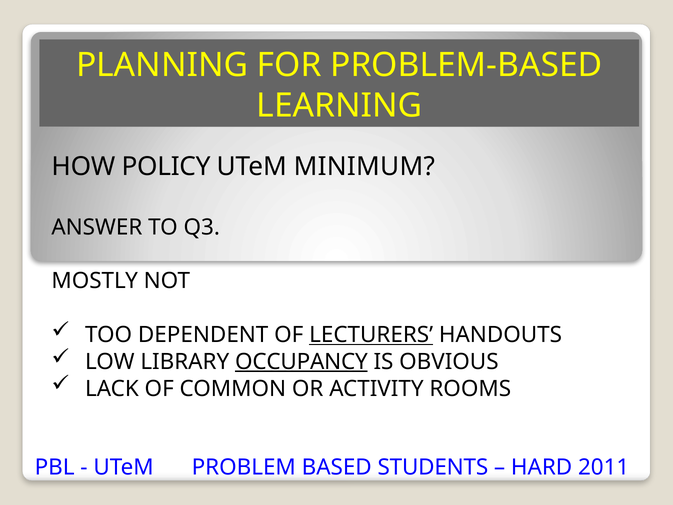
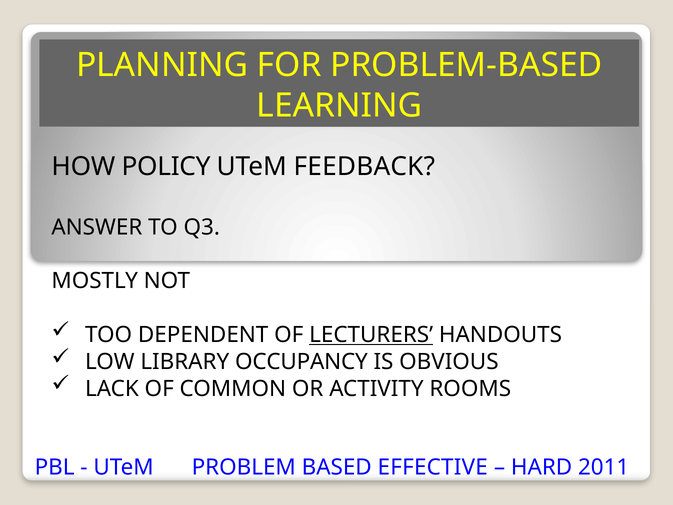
MINIMUM: MINIMUM -> FEEDBACK
OCCUPANCY underline: present -> none
STUDENTS: STUDENTS -> EFFECTIVE
